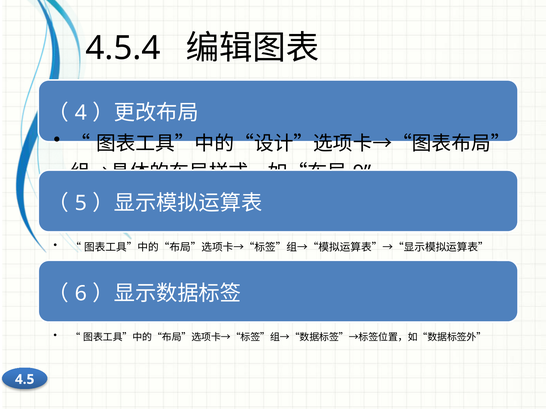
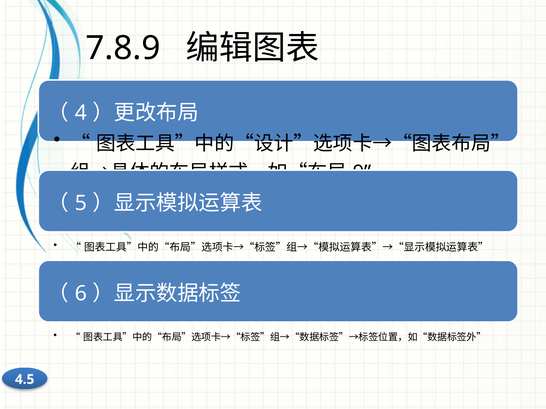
4.5.4: 4.5.4 -> 7.8.9
